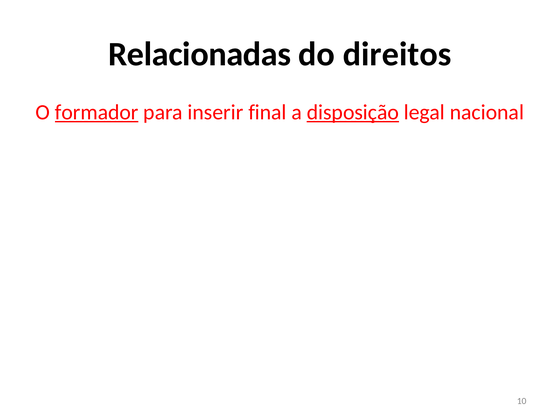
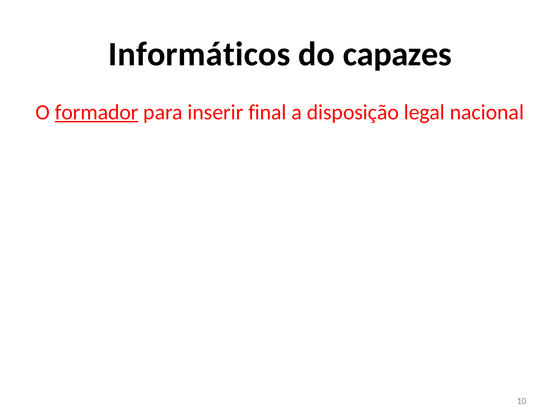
Relacionadas: Relacionadas -> Informáticos
direitos: direitos -> capazes
disposição underline: present -> none
